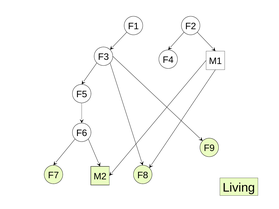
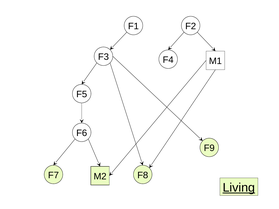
Living underline: none -> present
